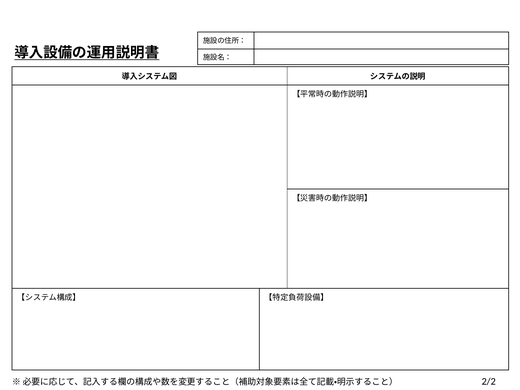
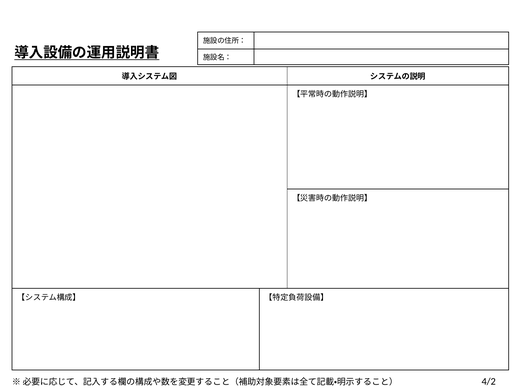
2/2: 2/2 -> 4/2
